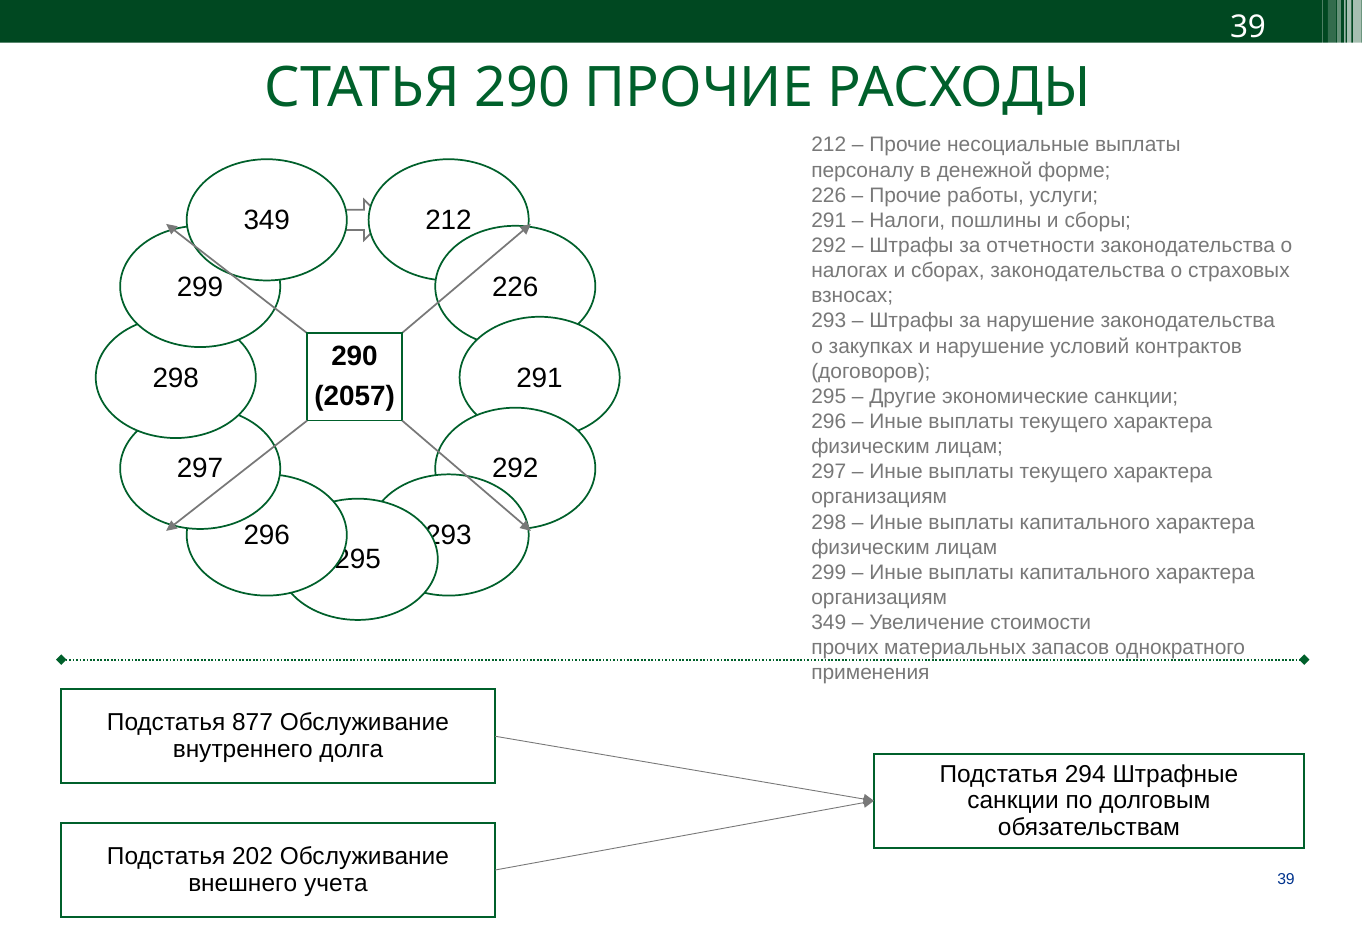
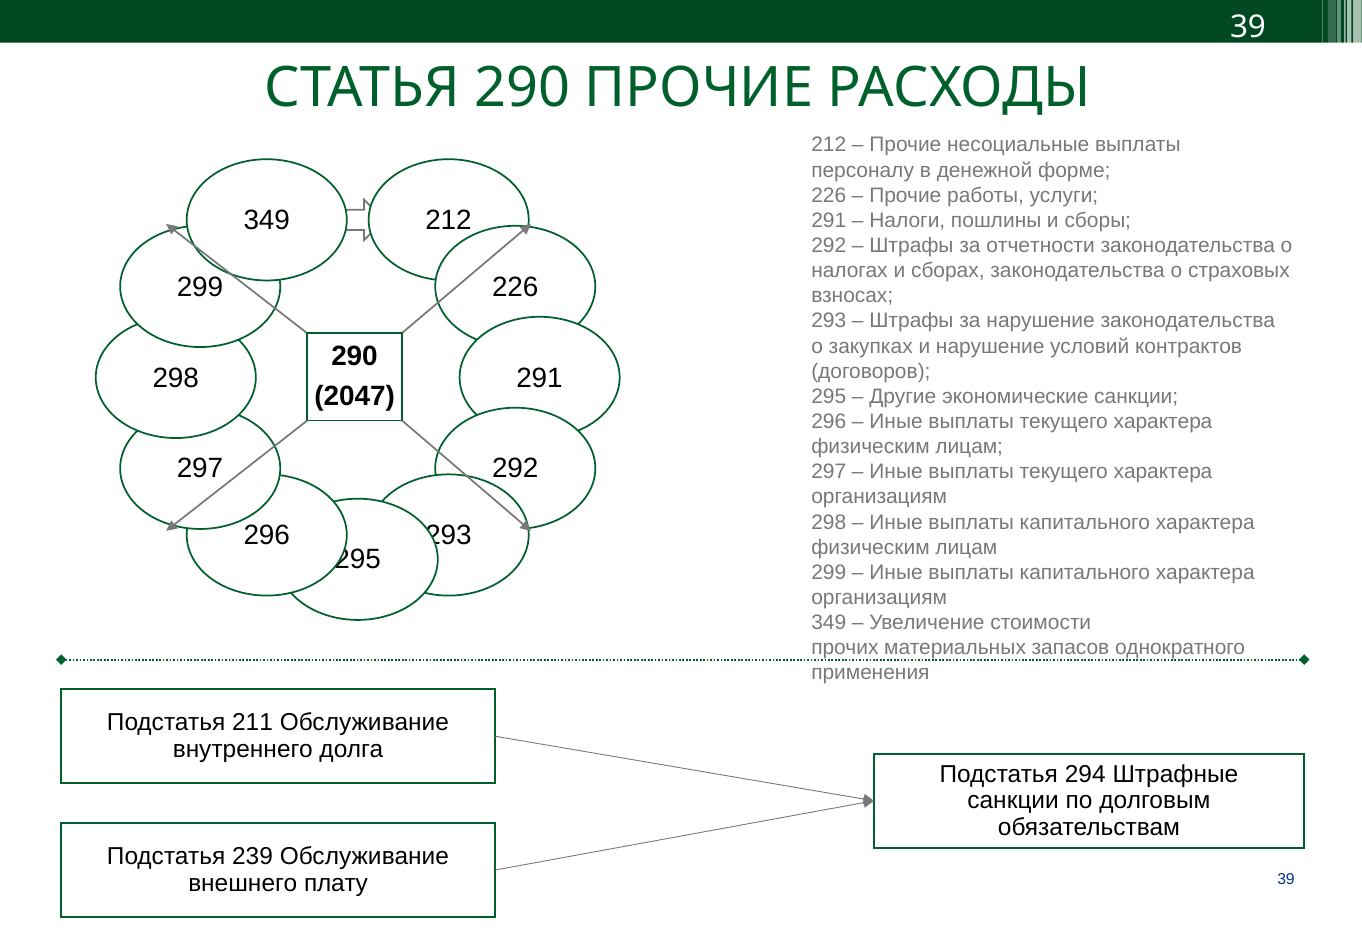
2057: 2057 -> 2047
877: 877 -> 211
202: 202 -> 239
учета: учета -> плату
